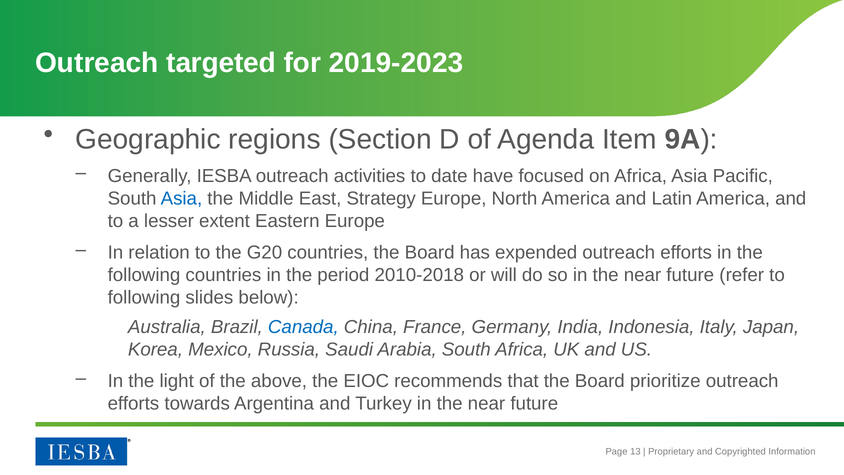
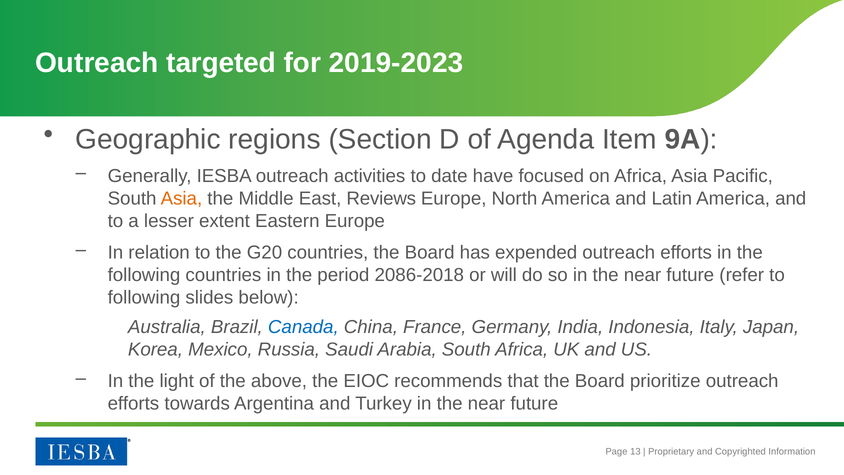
Asia at (181, 198) colour: blue -> orange
Strategy: Strategy -> Reviews
2010-2018: 2010-2018 -> 2086-2018
